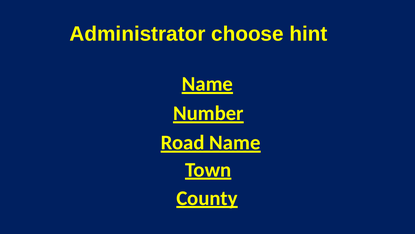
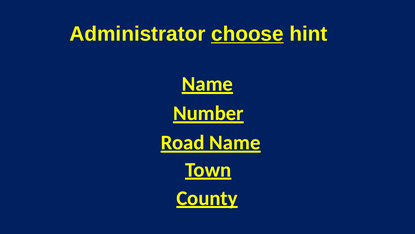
choose underline: none -> present
